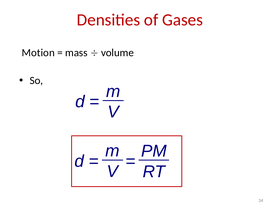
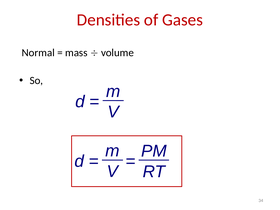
Motion: Motion -> Normal
